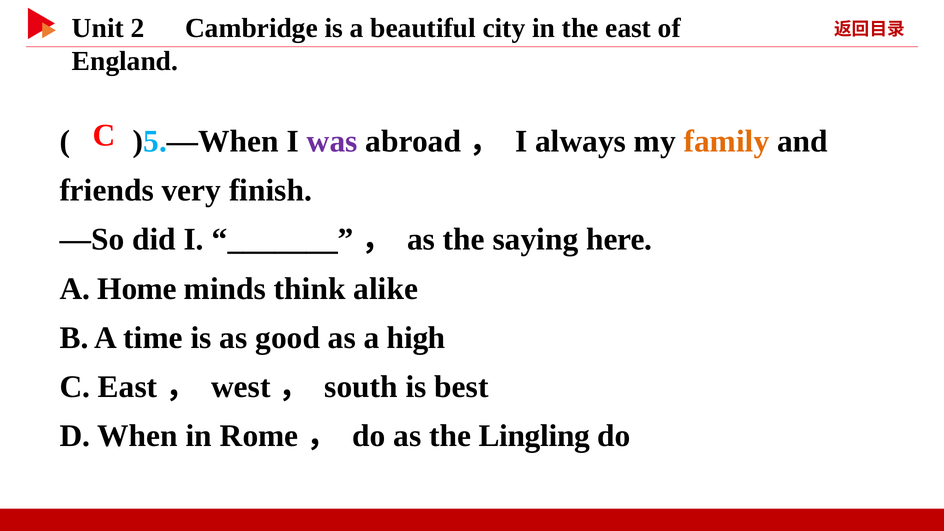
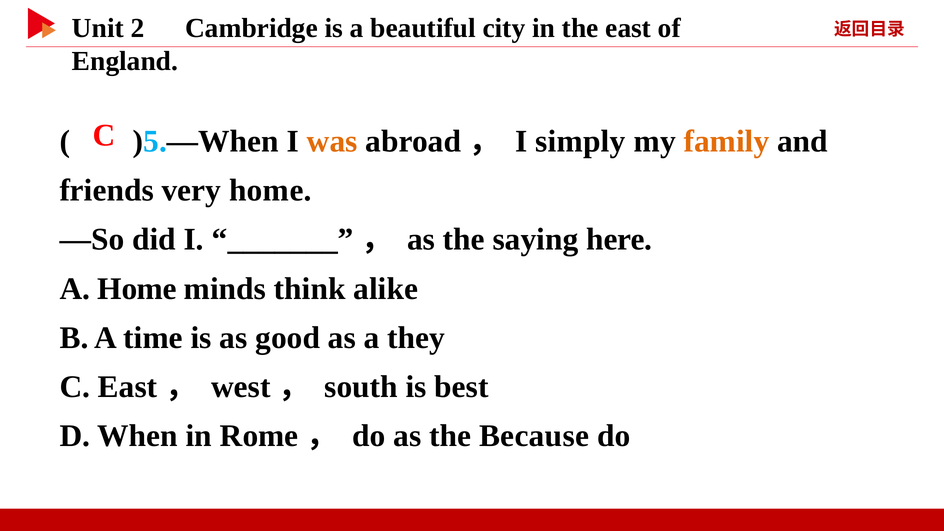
was colour: purple -> orange
always: always -> simply
very finish: finish -> home
high: high -> they
Lingling: Lingling -> Because
